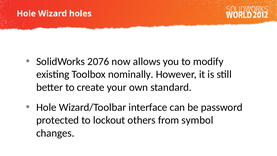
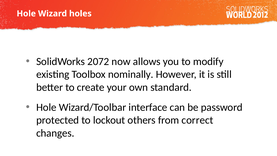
2076: 2076 -> 2072
symbol: symbol -> correct
